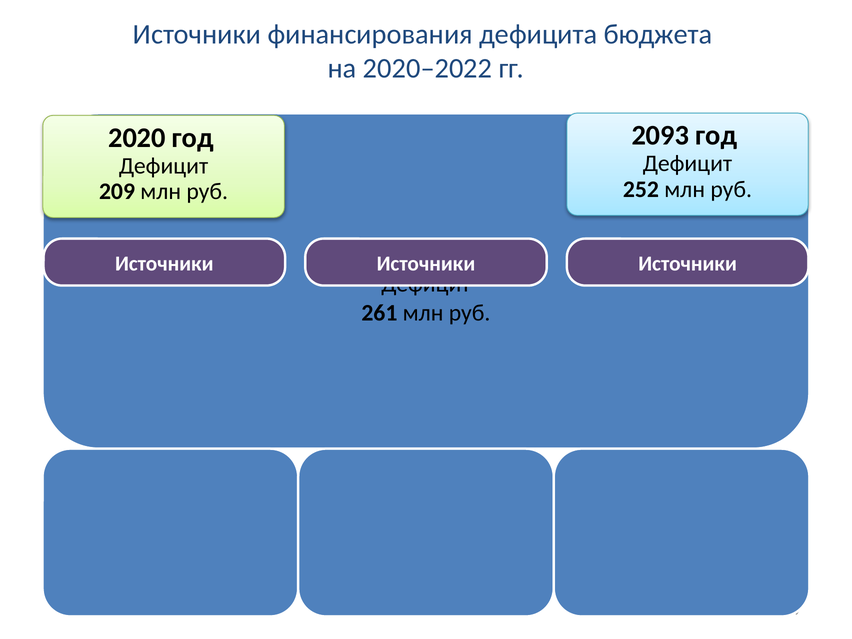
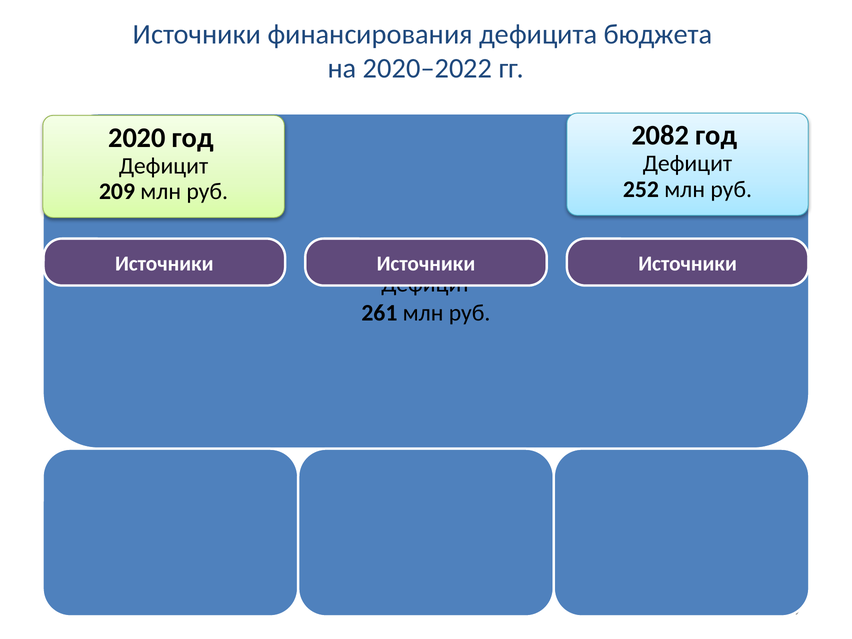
2093: 2093 -> 2082
